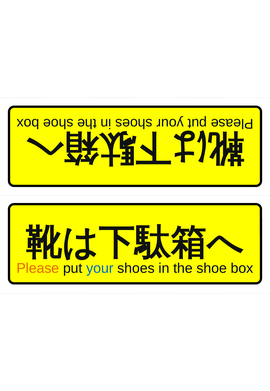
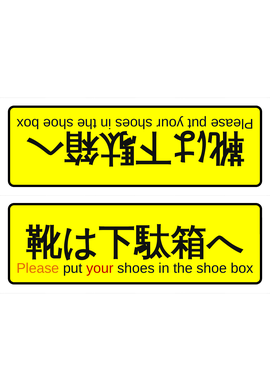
your colour: blue -> red
